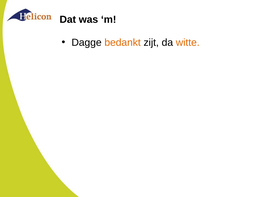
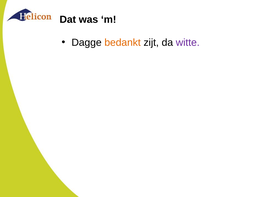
witte colour: orange -> purple
